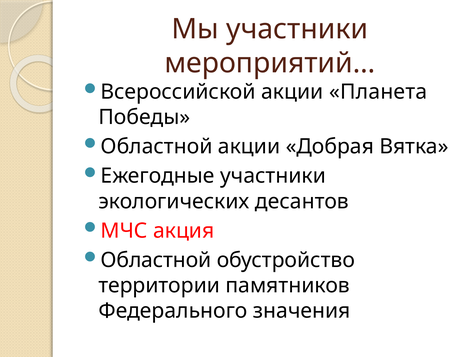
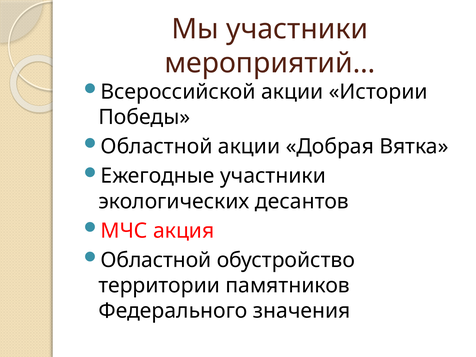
Планета: Планета -> Истории
